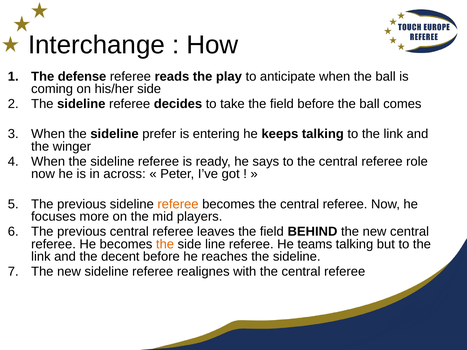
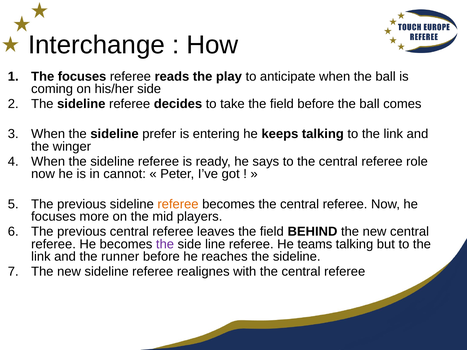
The defense: defense -> focuses
across: across -> cannot
the at (165, 244) colour: orange -> purple
decent: decent -> runner
